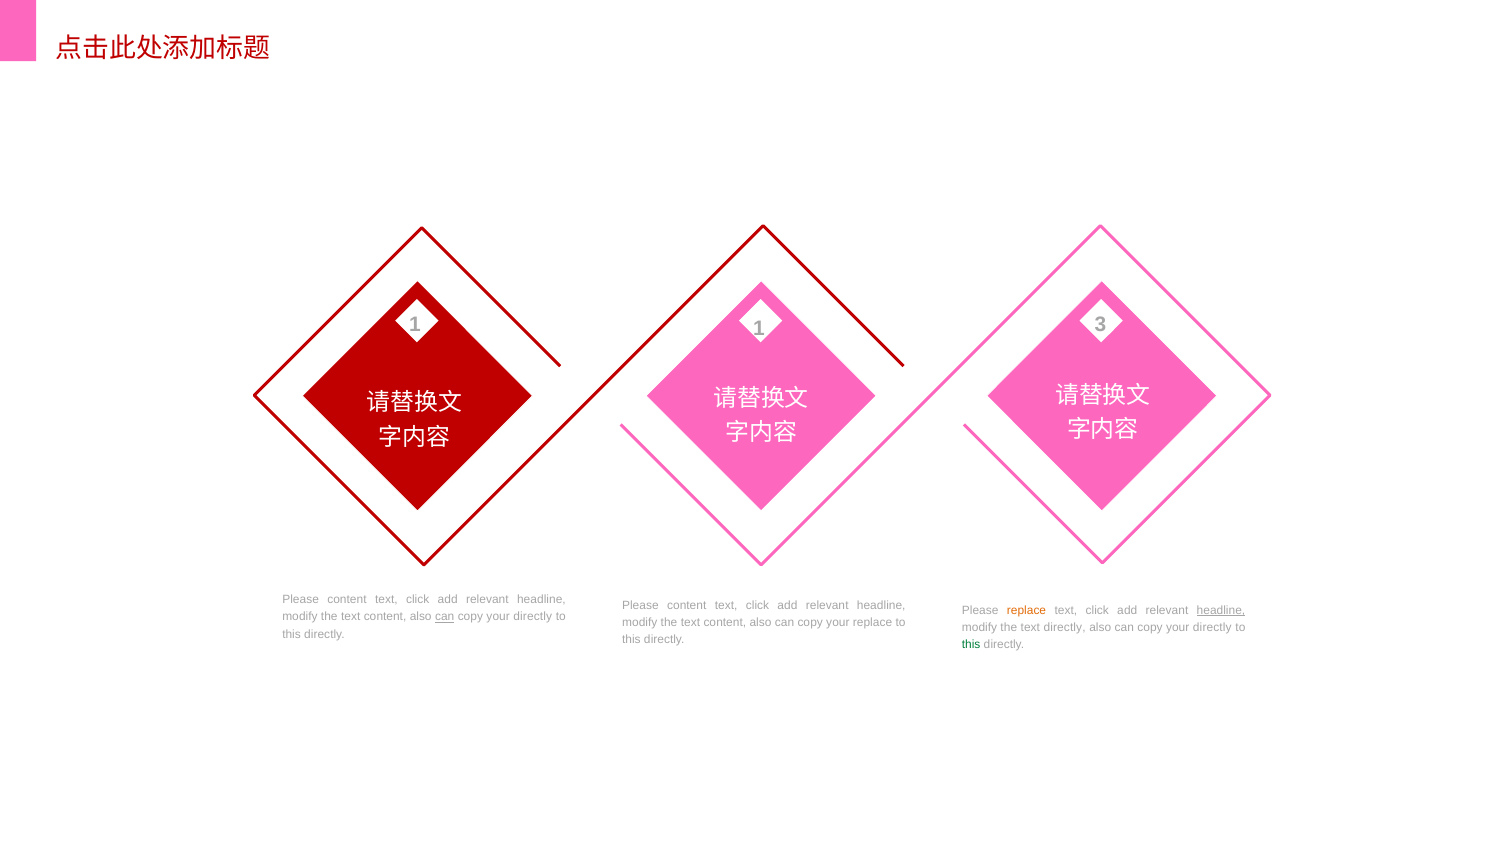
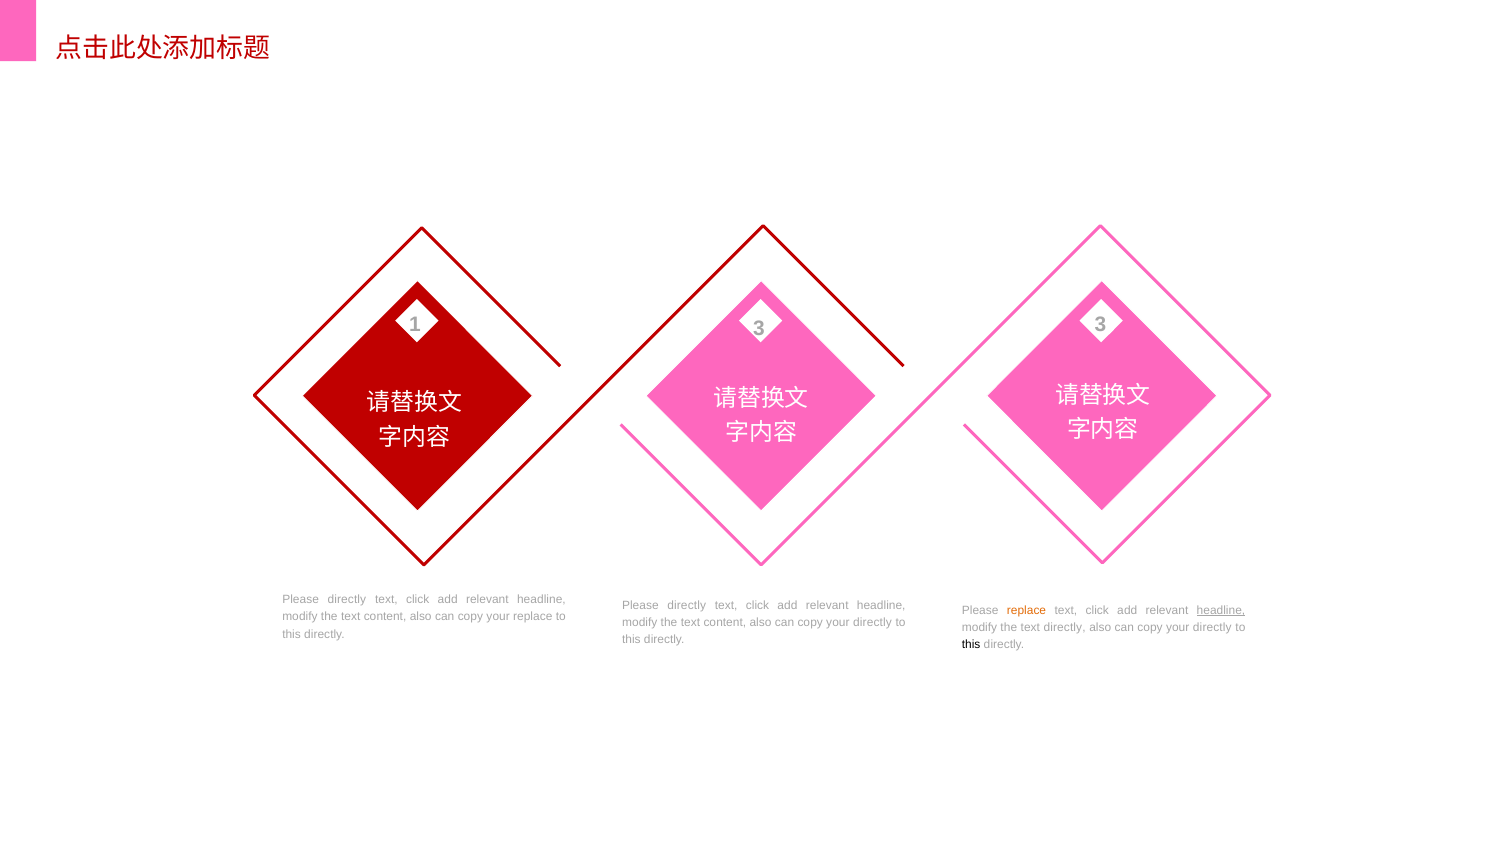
1 1: 1 -> 3
content at (347, 599): content -> directly
content at (687, 605): content -> directly
can at (445, 617) underline: present -> none
directly at (533, 617): directly -> replace
replace at (873, 622): replace -> directly
this at (971, 644) colour: green -> black
